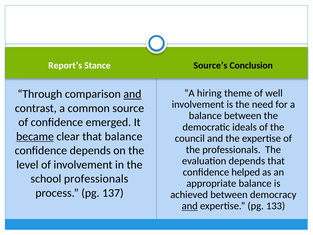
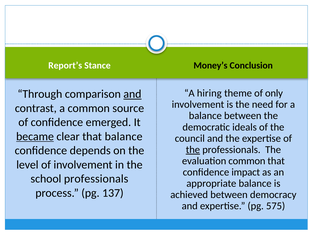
Source’s: Source’s -> Money’s
well: well -> only
the at (193, 149) underline: none -> present
evaluation depends: depends -> common
helped: helped -> impact
and at (190, 206) underline: present -> none
133: 133 -> 575
